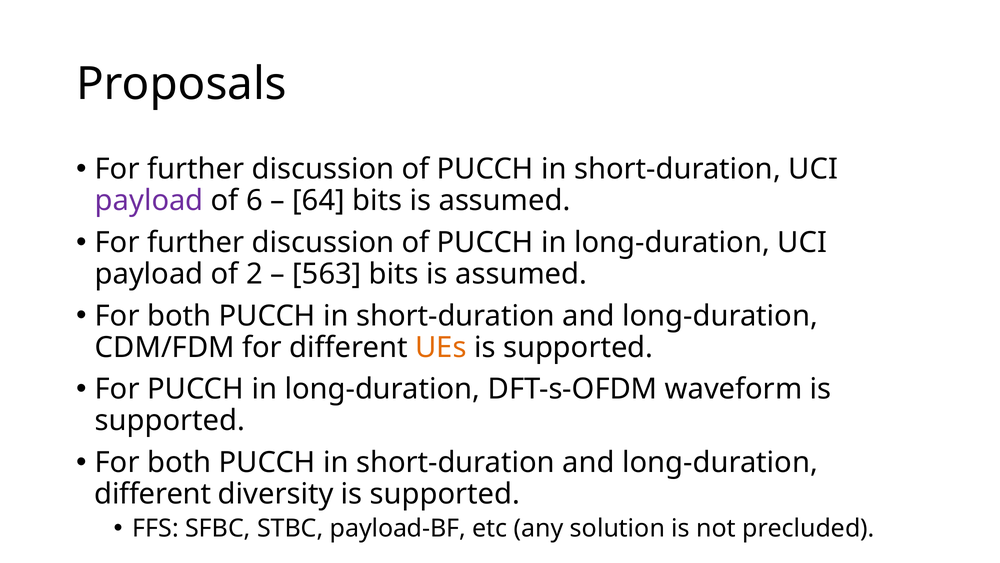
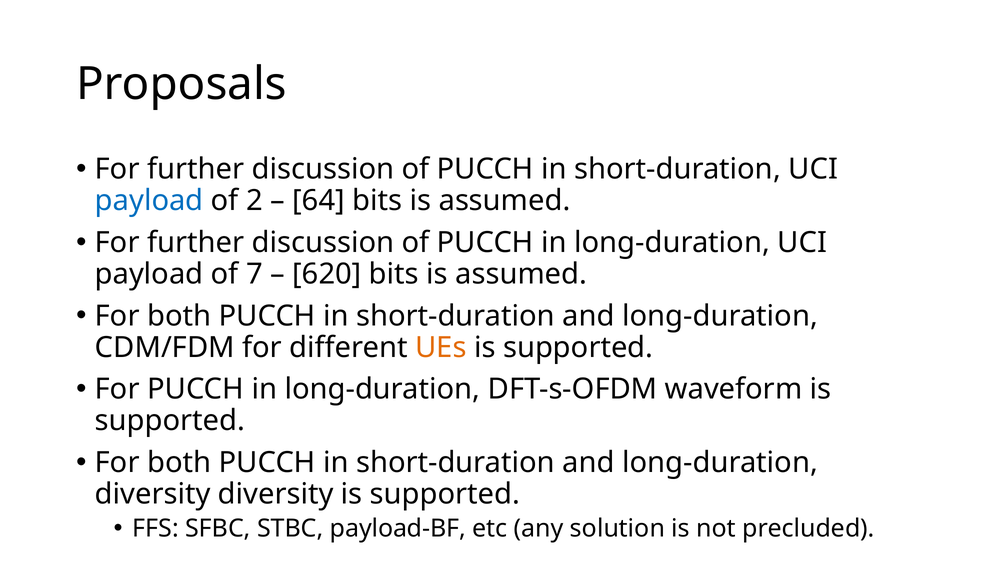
payload at (149, 200) colour: purple -> blue
6: 6 -> 2
2: 2 -> 7
563: 563 -> 620
different at (153, 494): different -> diversity
